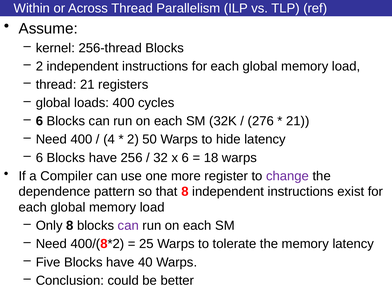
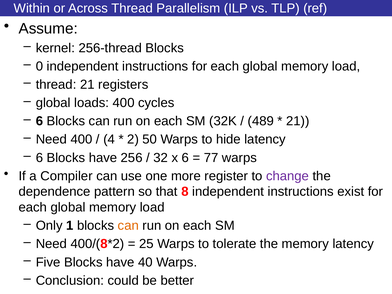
2 at (39, 66): 2 -> 0
276: 276 -> 489
18: 18 -> 77
Only 8: 8 -> 1
can at (128, 226) colour: purple -> orange
